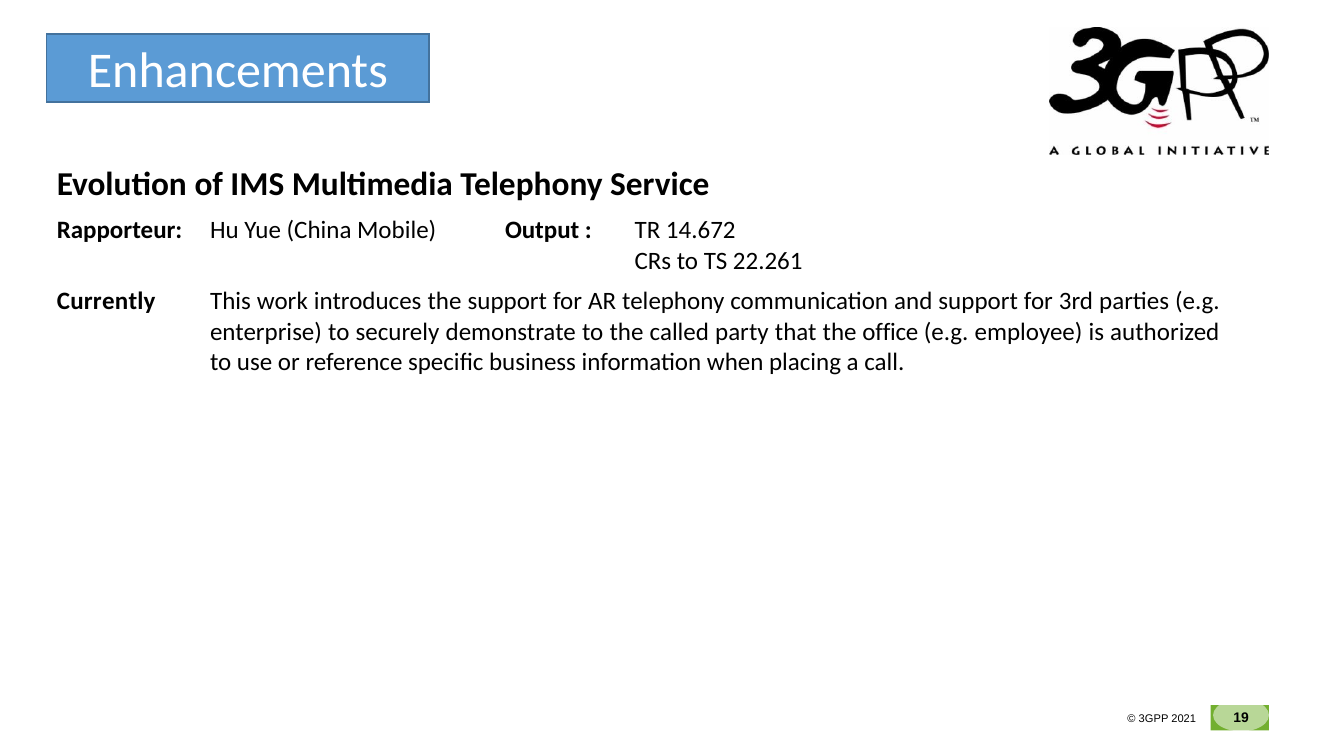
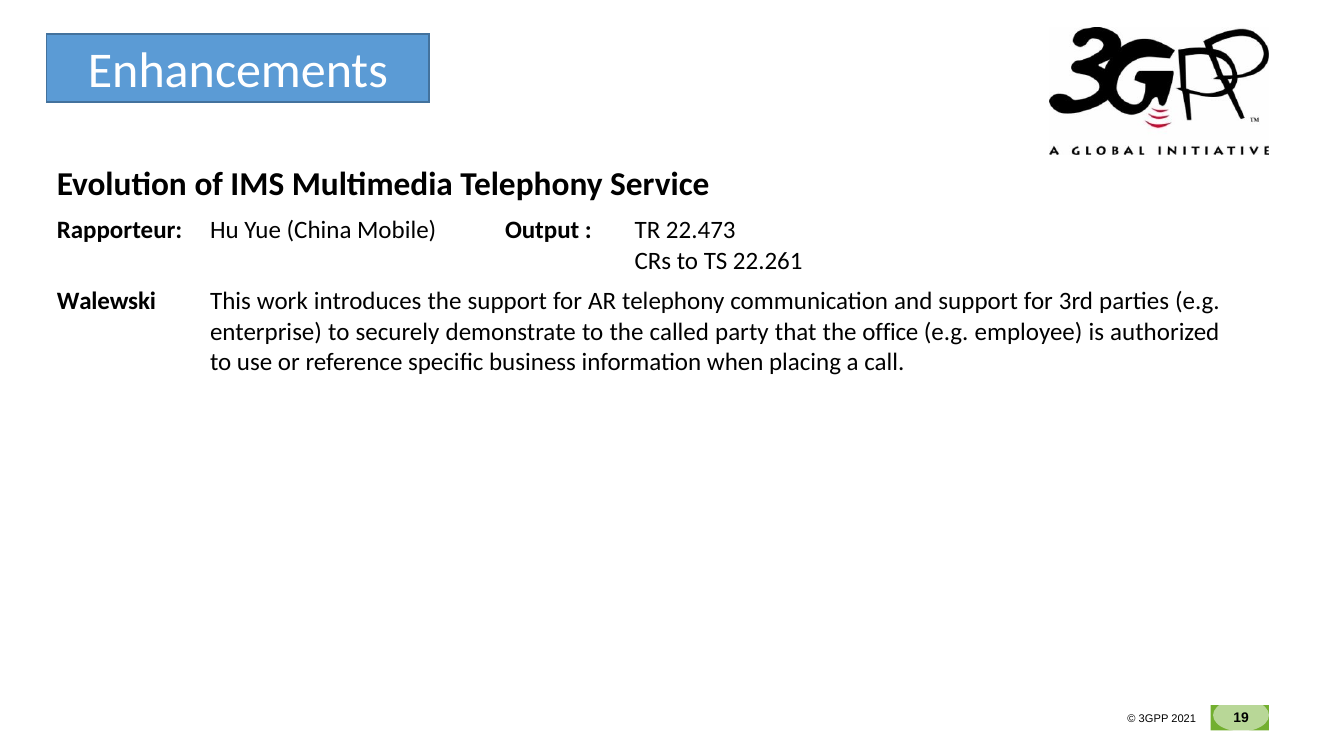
14.672: 14.672 -> 22.473
Currently: Currently -> Walewski
